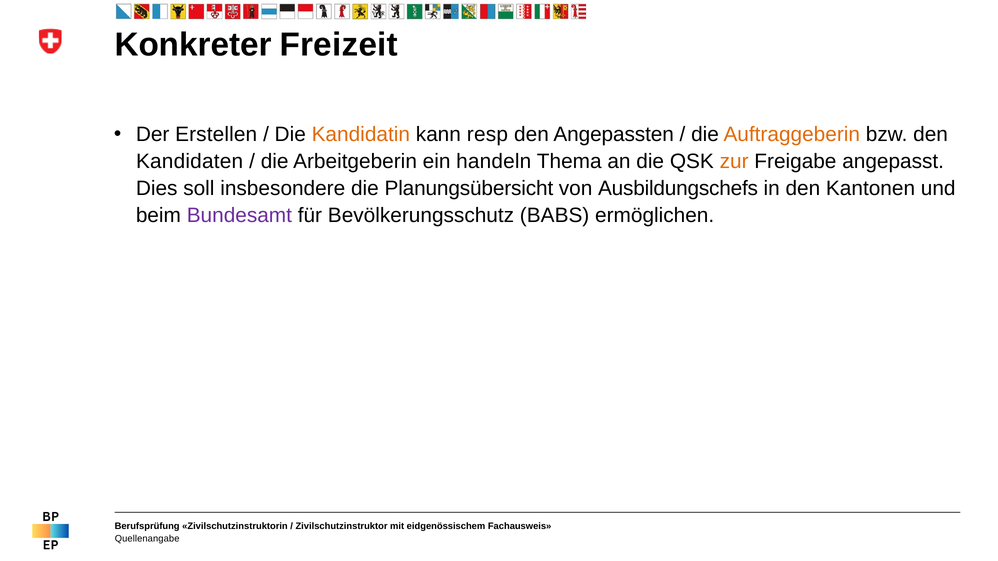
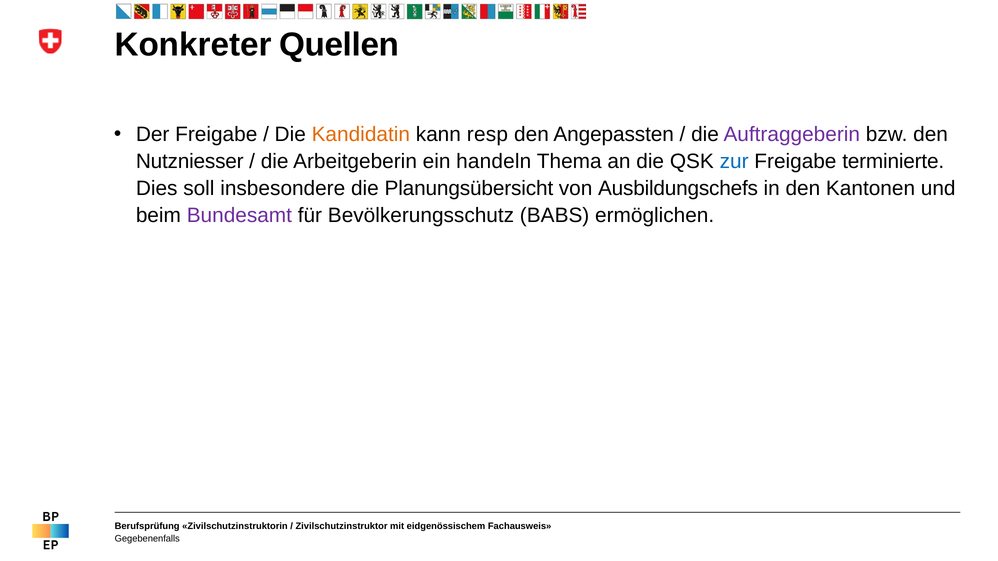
Freizeit: Freizeit -> Quellen
Der Erstellen: Erstellen -> Freigabe
Auftraggeberin colour: orange -> purple
Kandidaten: Kandidaten -> Nutzniesser
zur colour: orange -> blue
angepasst: angepasst -> terminierte
Quellenangabe: Quellenangabe -> Gegebenenfalls
